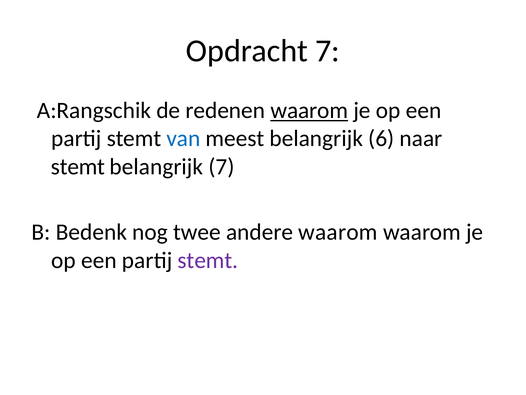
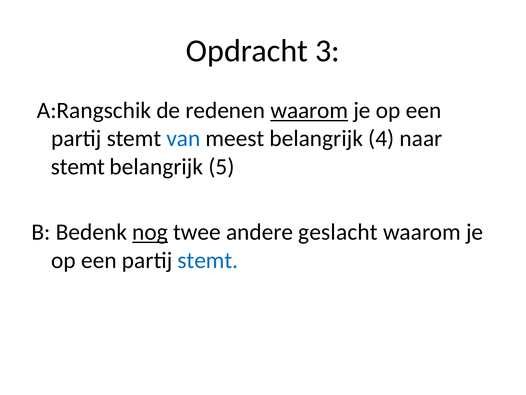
Opdracht 7: 7 -> 3
6: 6 -> 4
belangrijk 7: 7 -> 5
nog underline: none -> present
andere waarom: waarom -> geslacht
stemt at (208, 260) colour: purple -> blue
